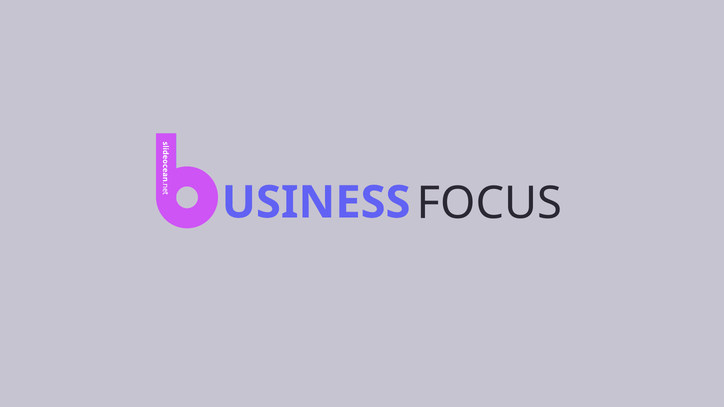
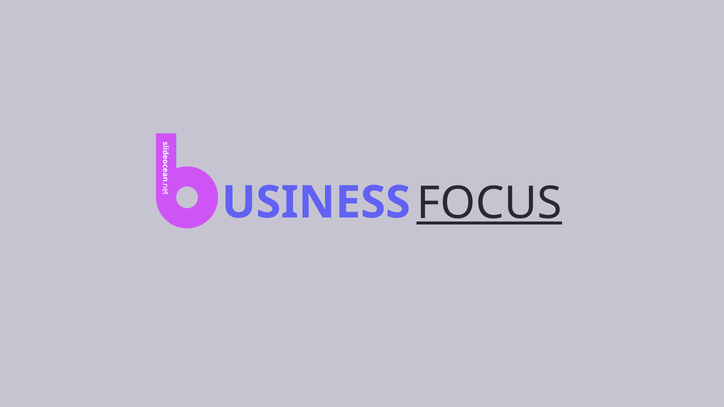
FOCUS underline: none -> present
